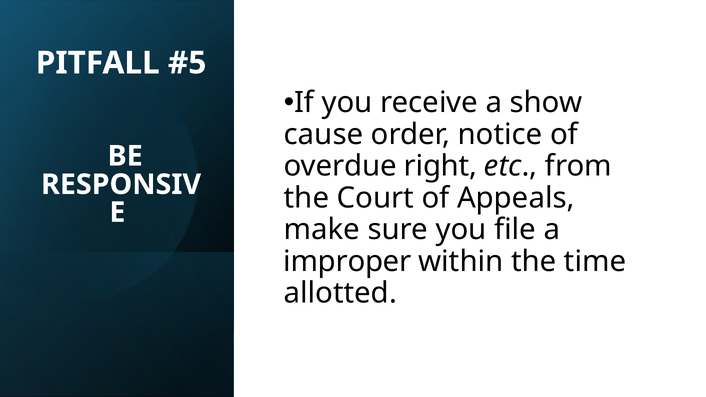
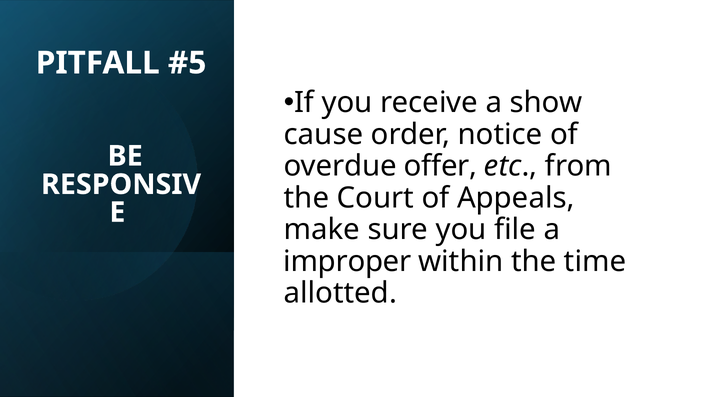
right: right -> offer
